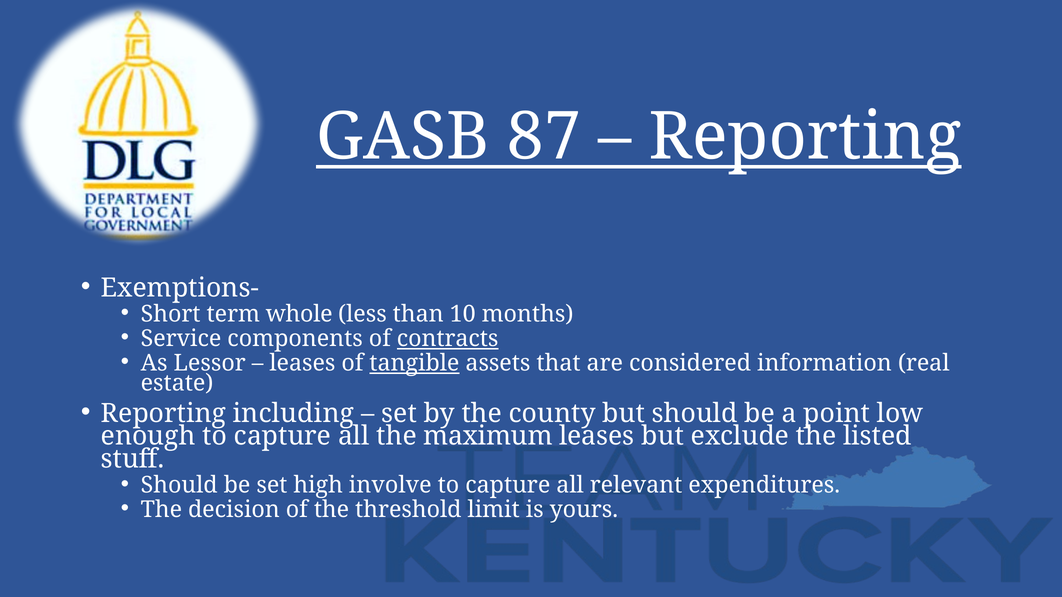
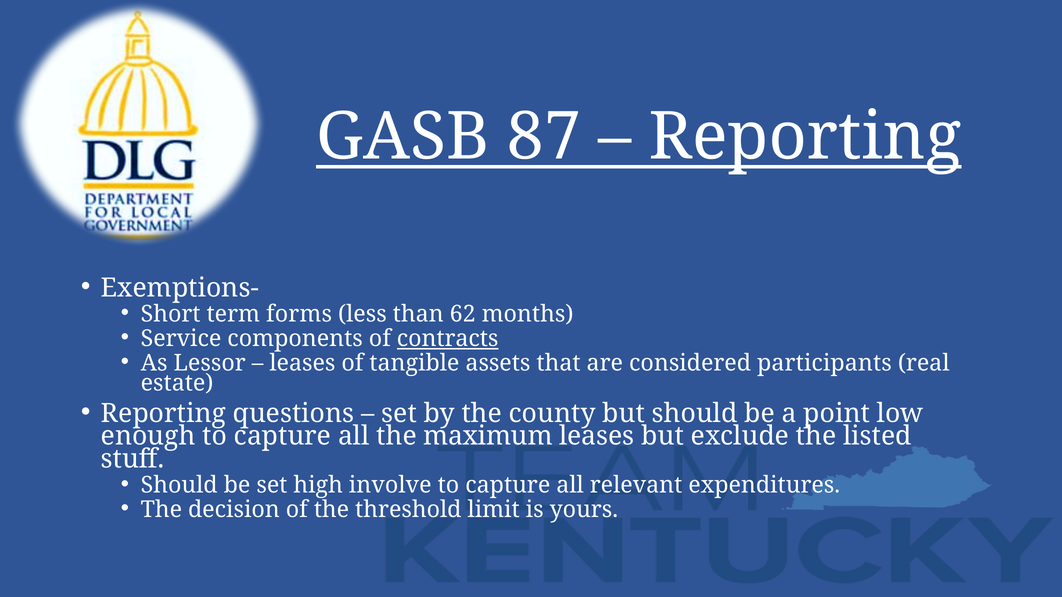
whole: whole -> forms
10: 10 -> 62
tangible underline: present -> none
information: information -> participants
including: including -> questions
